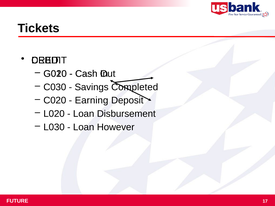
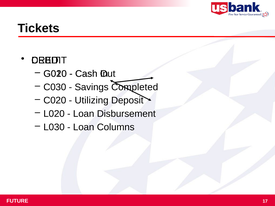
Earning: Earning -> Utilizing
However: However -> Columns
